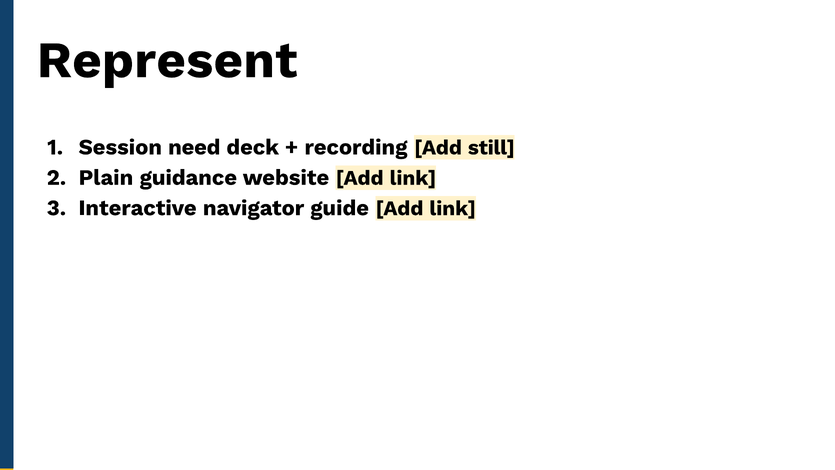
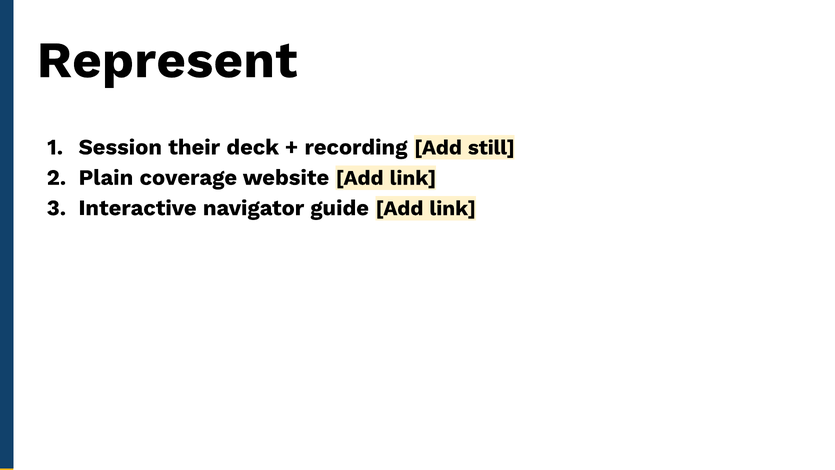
need: need -> their
guidance: guidance -> coverage
